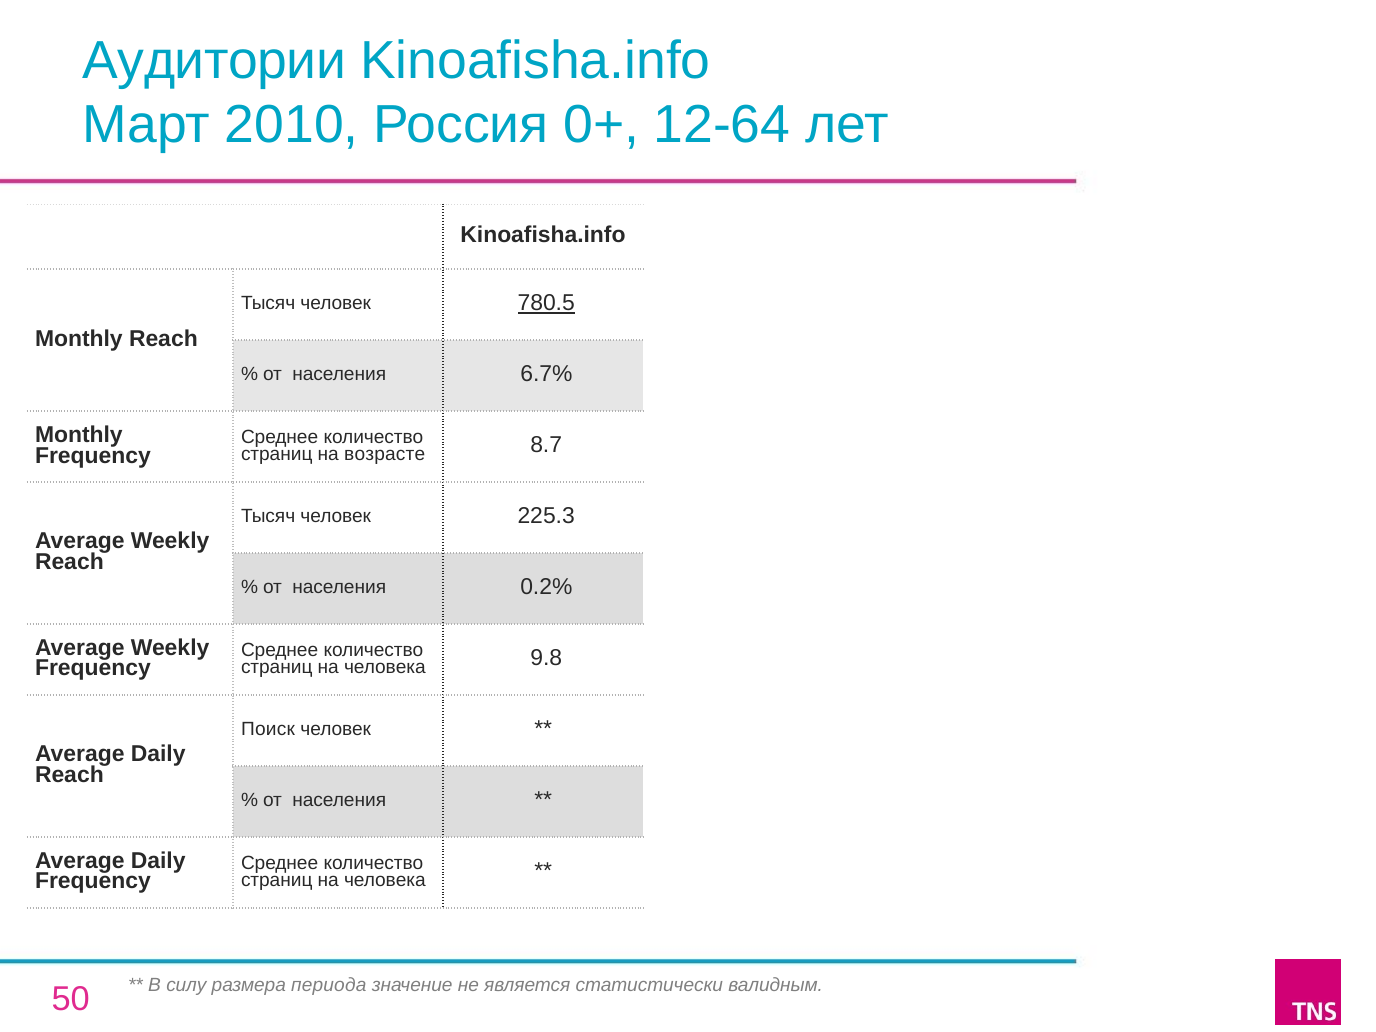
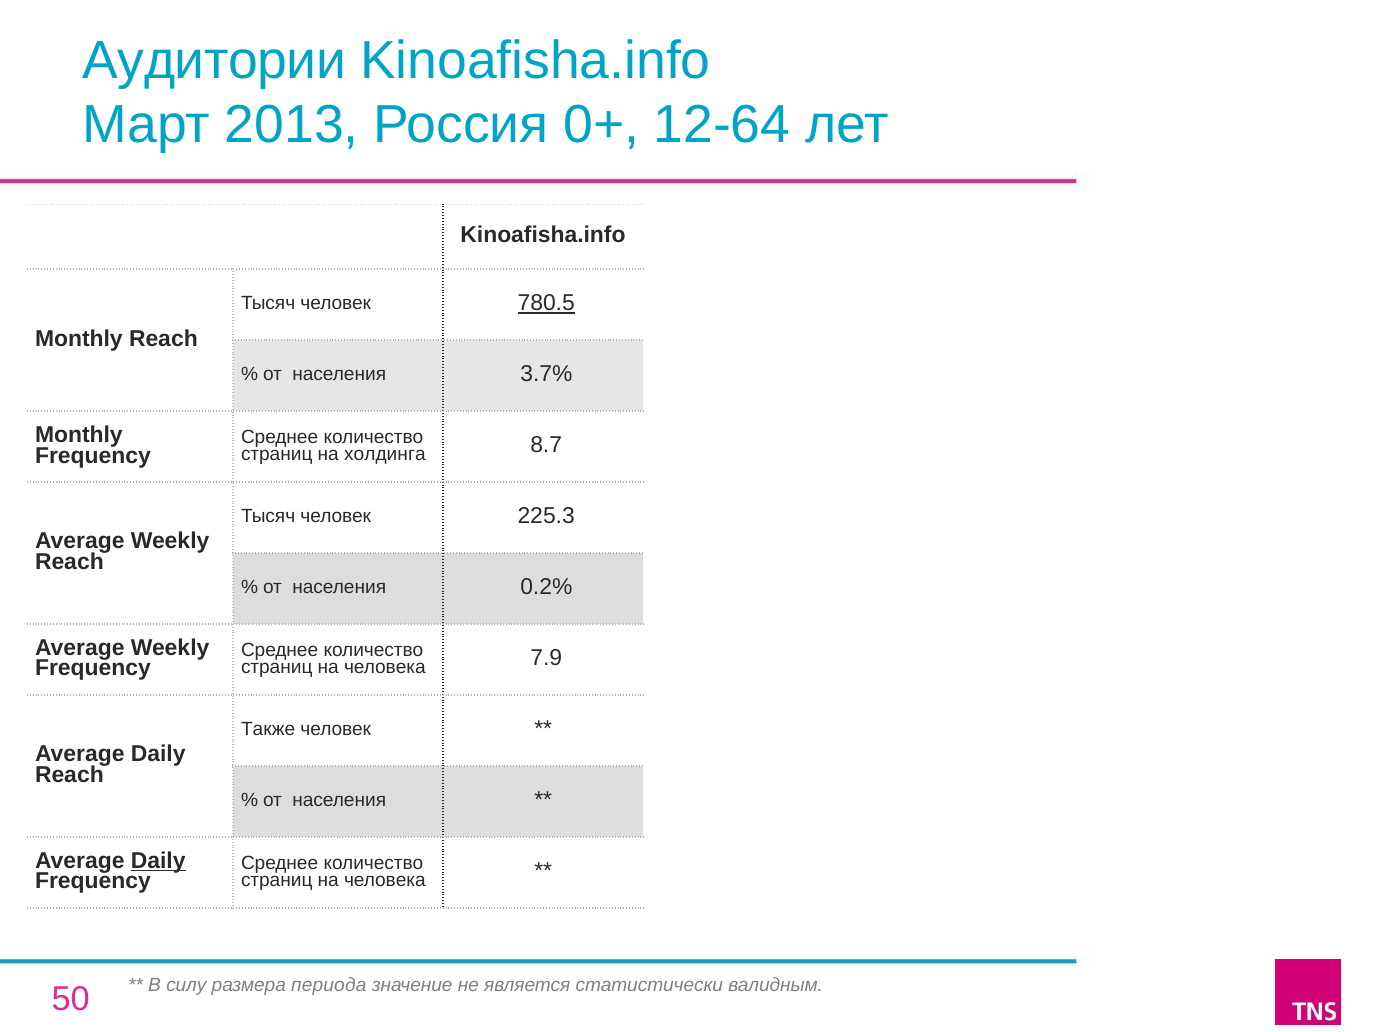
2010: 2010 -> 2013
6.7%: 6.7% -> 3.7%
возрасте: возрасте -> холдинга
9.8: 9.8 -> 7.9
Поиск: Поиск -> Также
Daily at (158, 861) underline: none -> present
